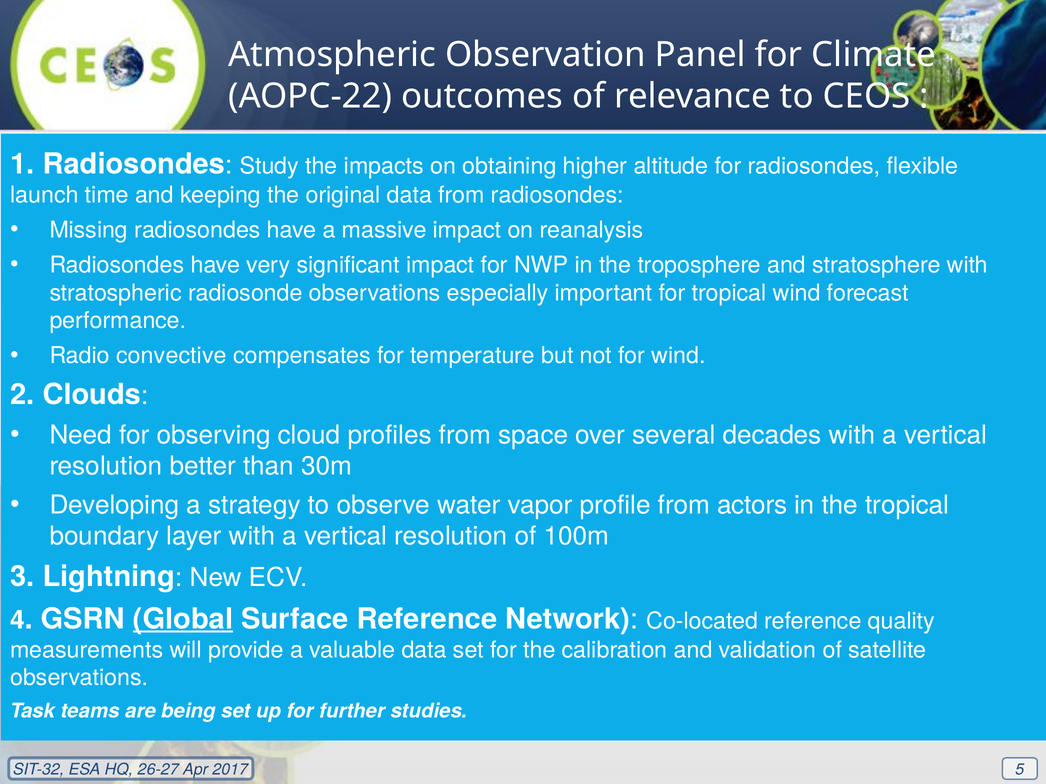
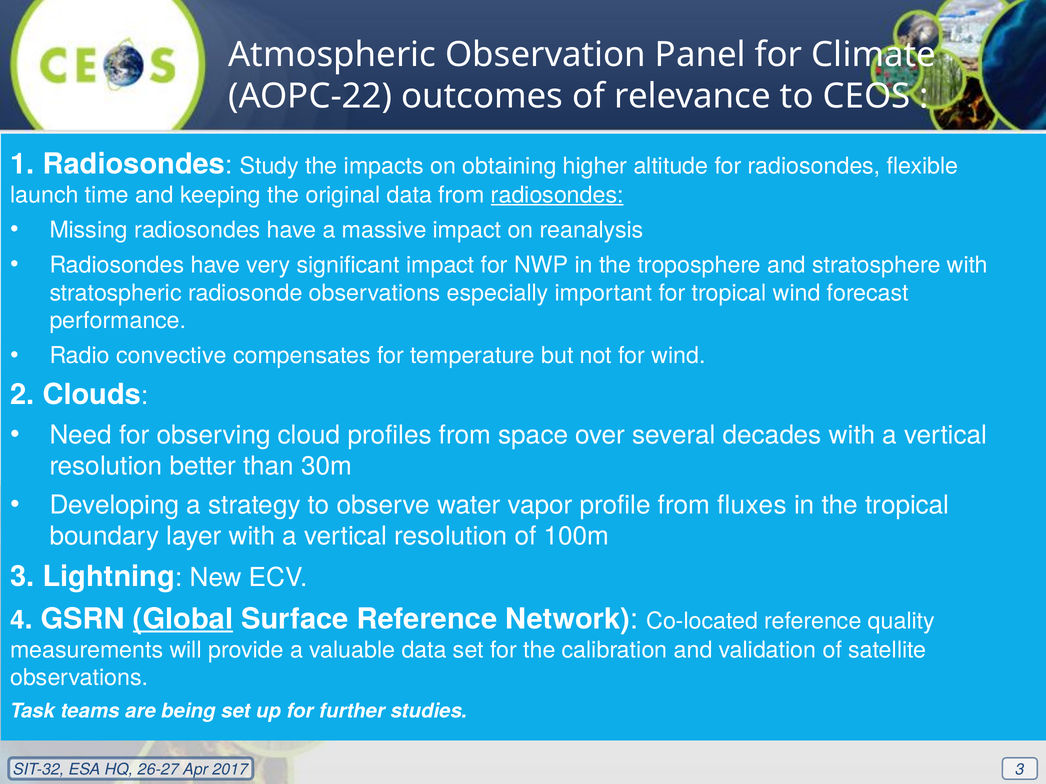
radiosondes at (557, 195) underline: none -> present
actors: actors -> fluxes
5 at (1020, 770): 5 -> 3
